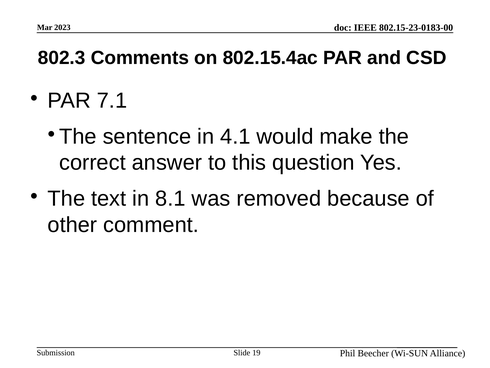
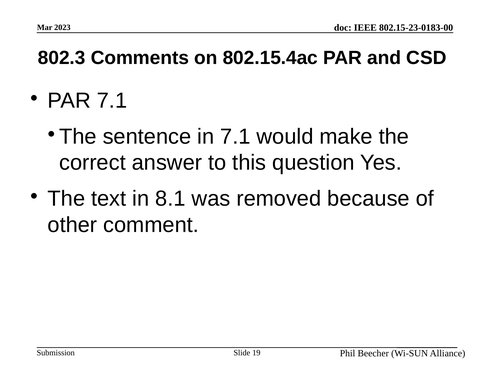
in 4.1: 4.1 -> 7.1
